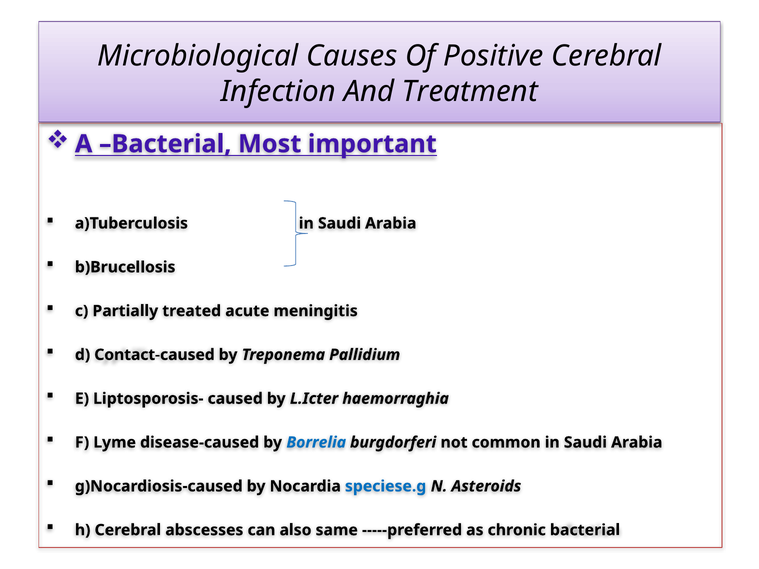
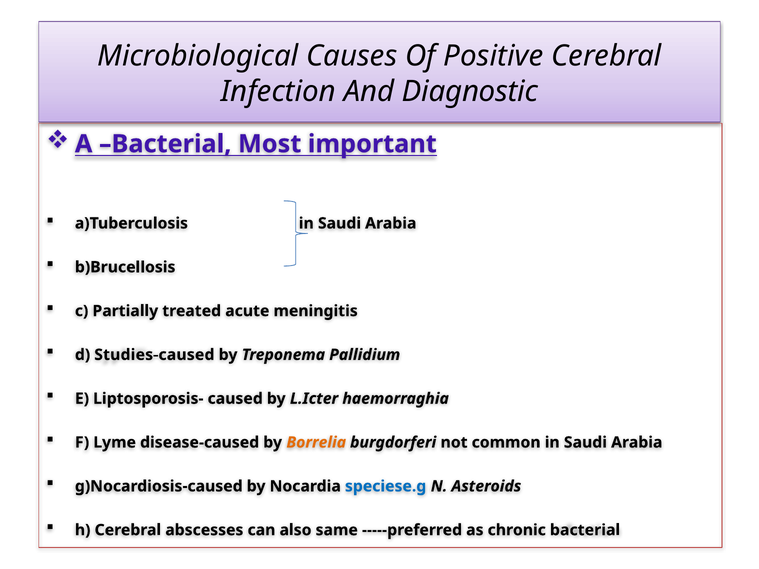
Treatment: Treatment -> Diagnostic
Contact-caused: Contact-caused -> Studies-caused
Borrelia colour: blue -> orange
